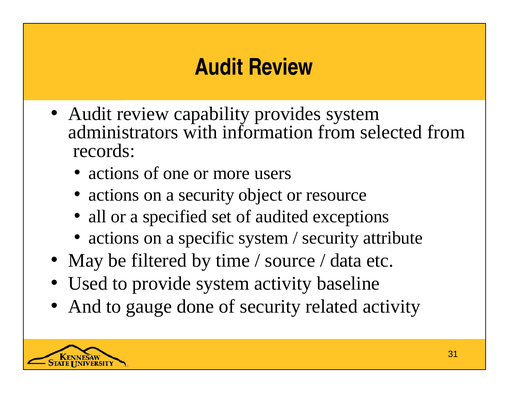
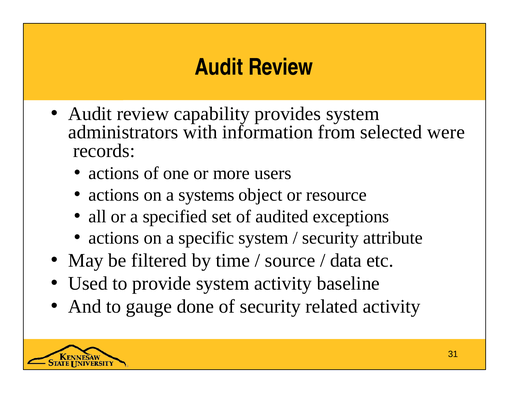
selected from: from -> were
a security: security -> systems
